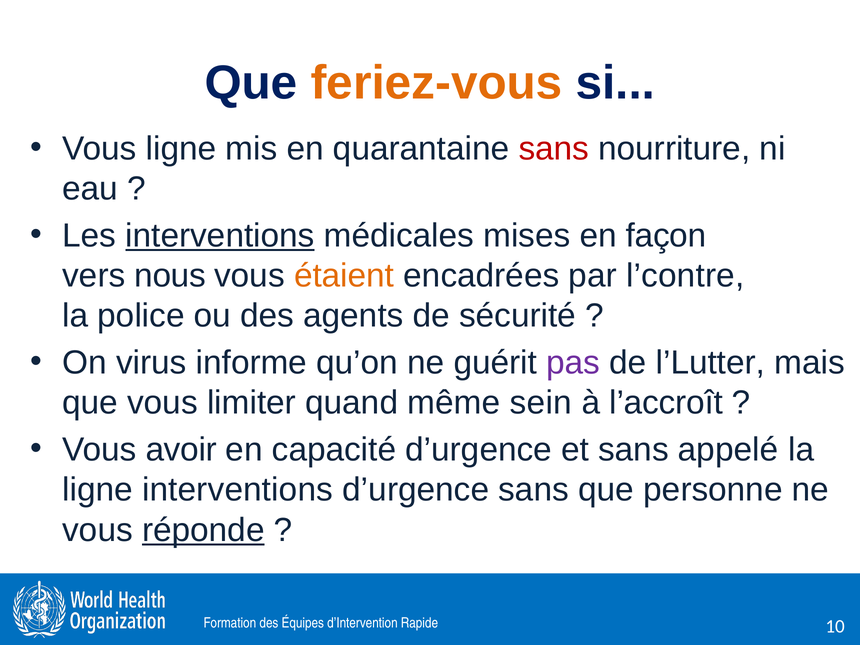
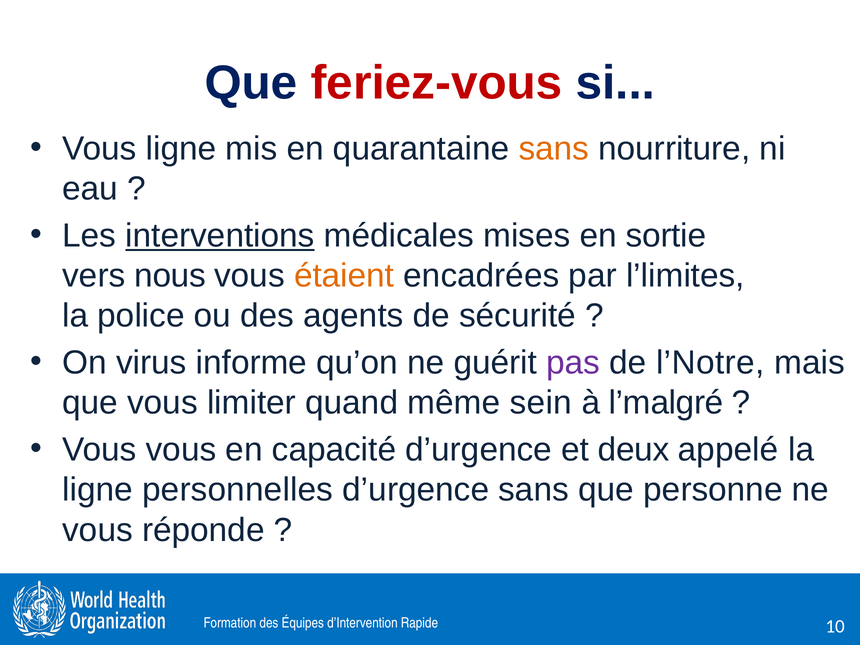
feriez-vous colour: orange -> red
sans at (554, 149) colour: red -> orange
façon: façon -> sortie
l’contre: l’contre -> l’limites
l’Lutter: l’Lutter -> l’Notre
l’accroît: l’accroît -> l’malgré
Vous avoir: avoir -> vous
et sans: sans -> deux
ligne interventions: interventions -> personnelles
réponde underline: present -> none
